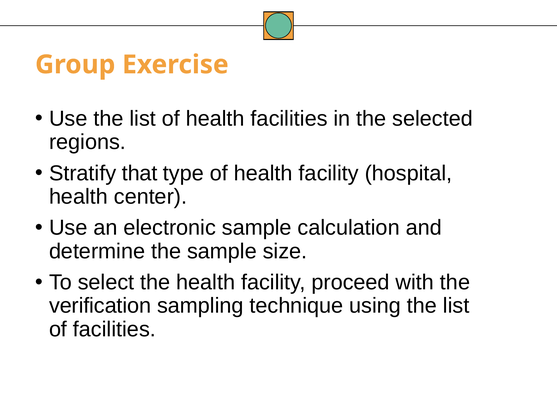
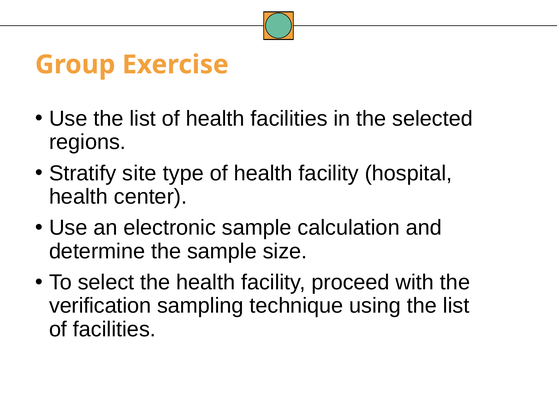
that: that -> site
